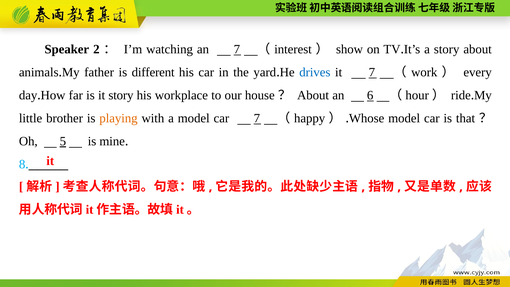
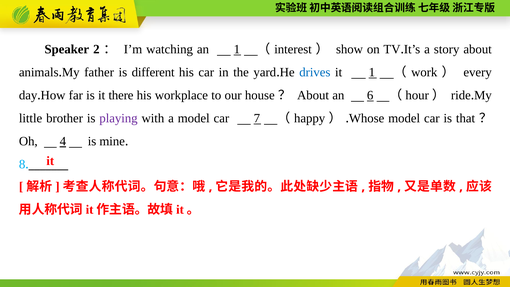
an 7: 7 -> 1
it 7: 7 -> 1
it story: story -> there
playing colour: orange -> purple
5: 5 -> 4
